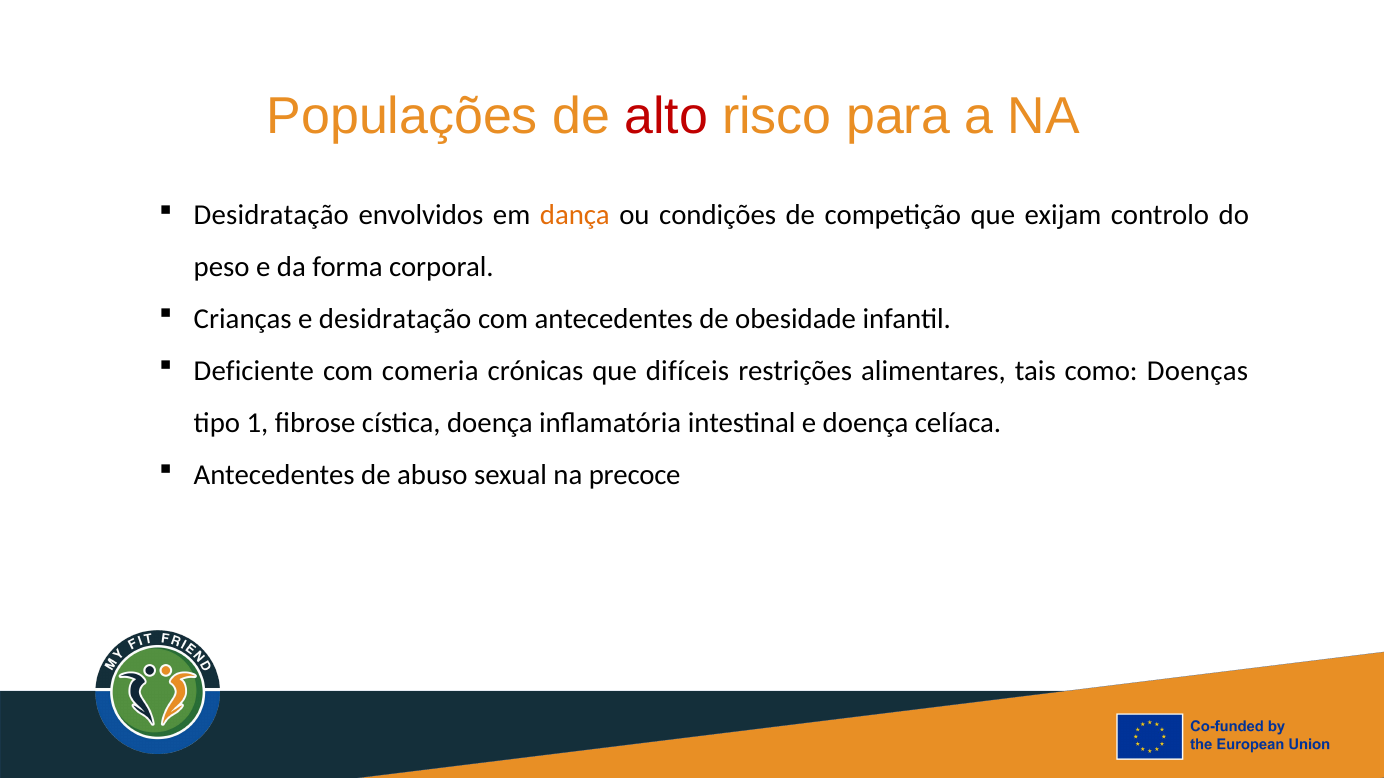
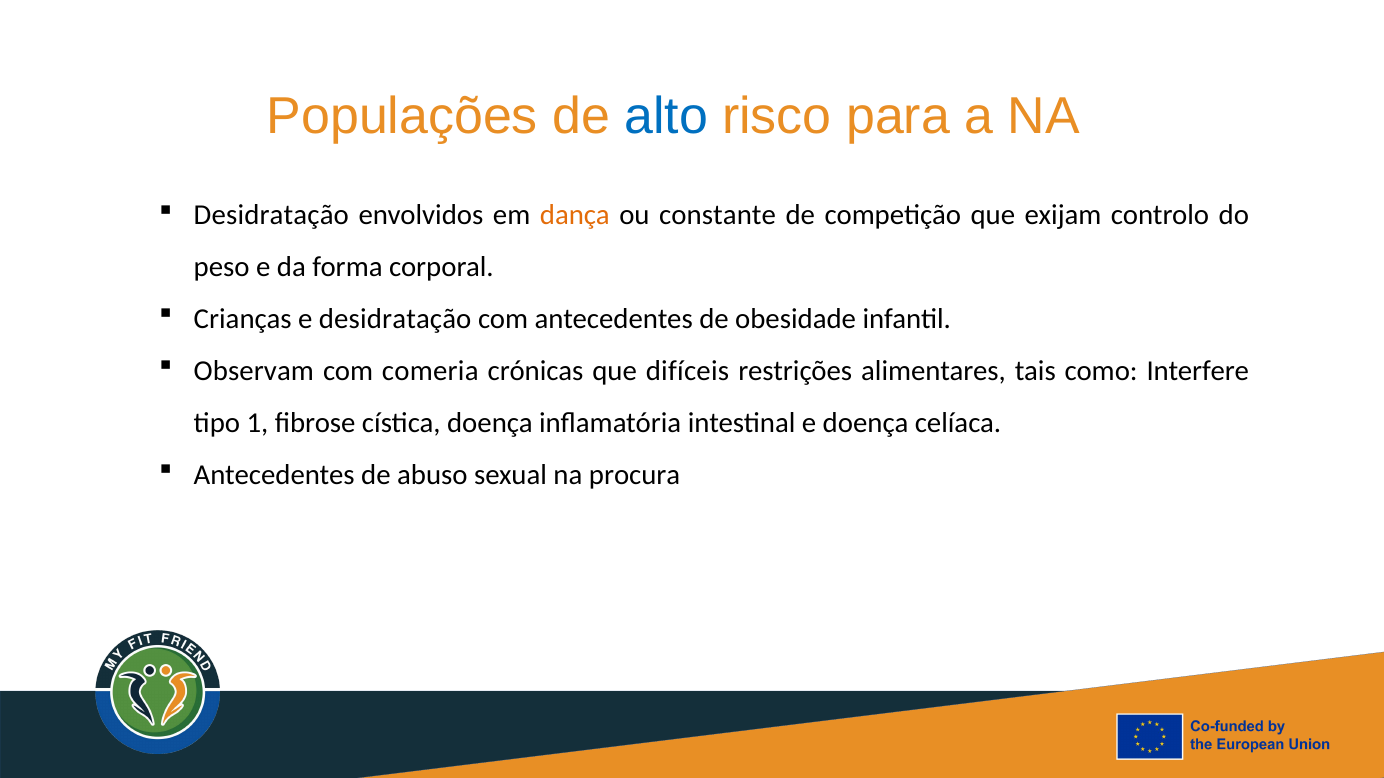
alto colour: red -> blue
condições: condições -> constante
Deficiente: Deficiente -> Observam
Doenças: Doenças -> Interfere
precoce: precoce -> procura
